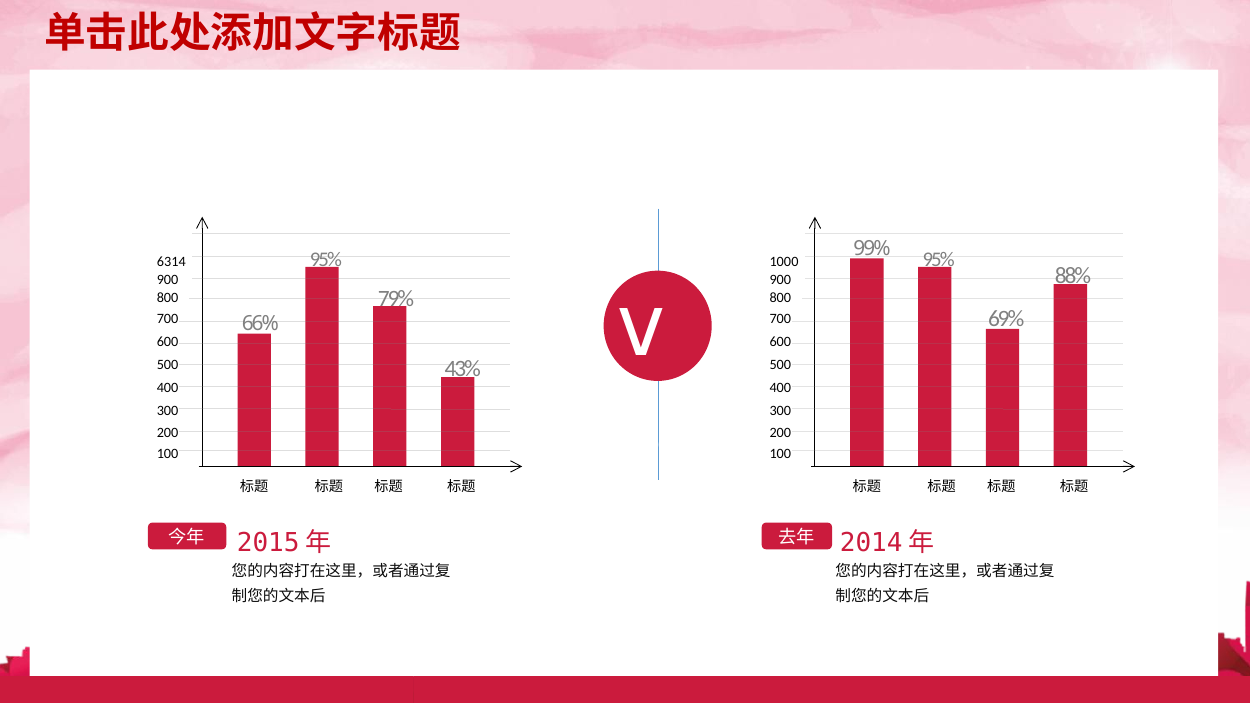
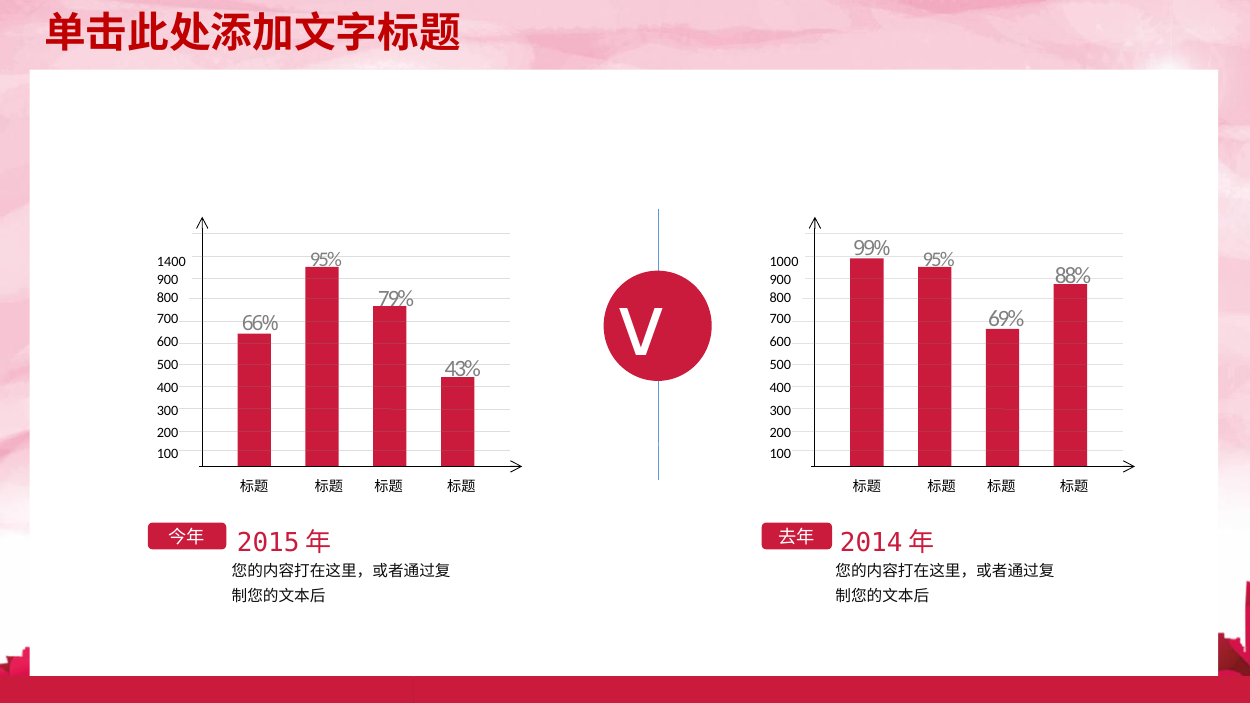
6314: 6314 -> 1400
